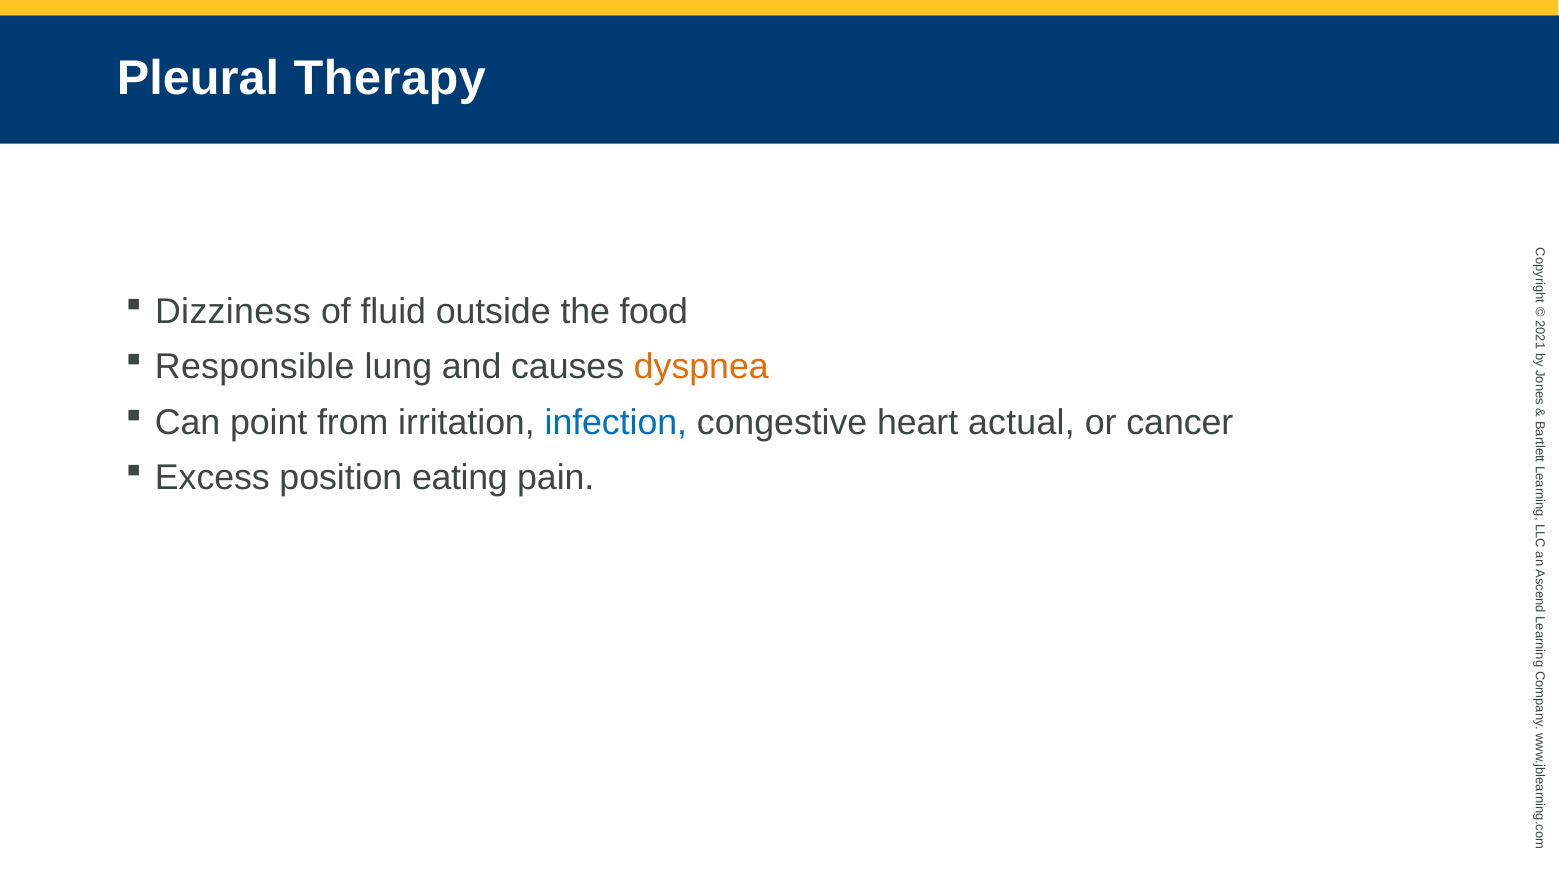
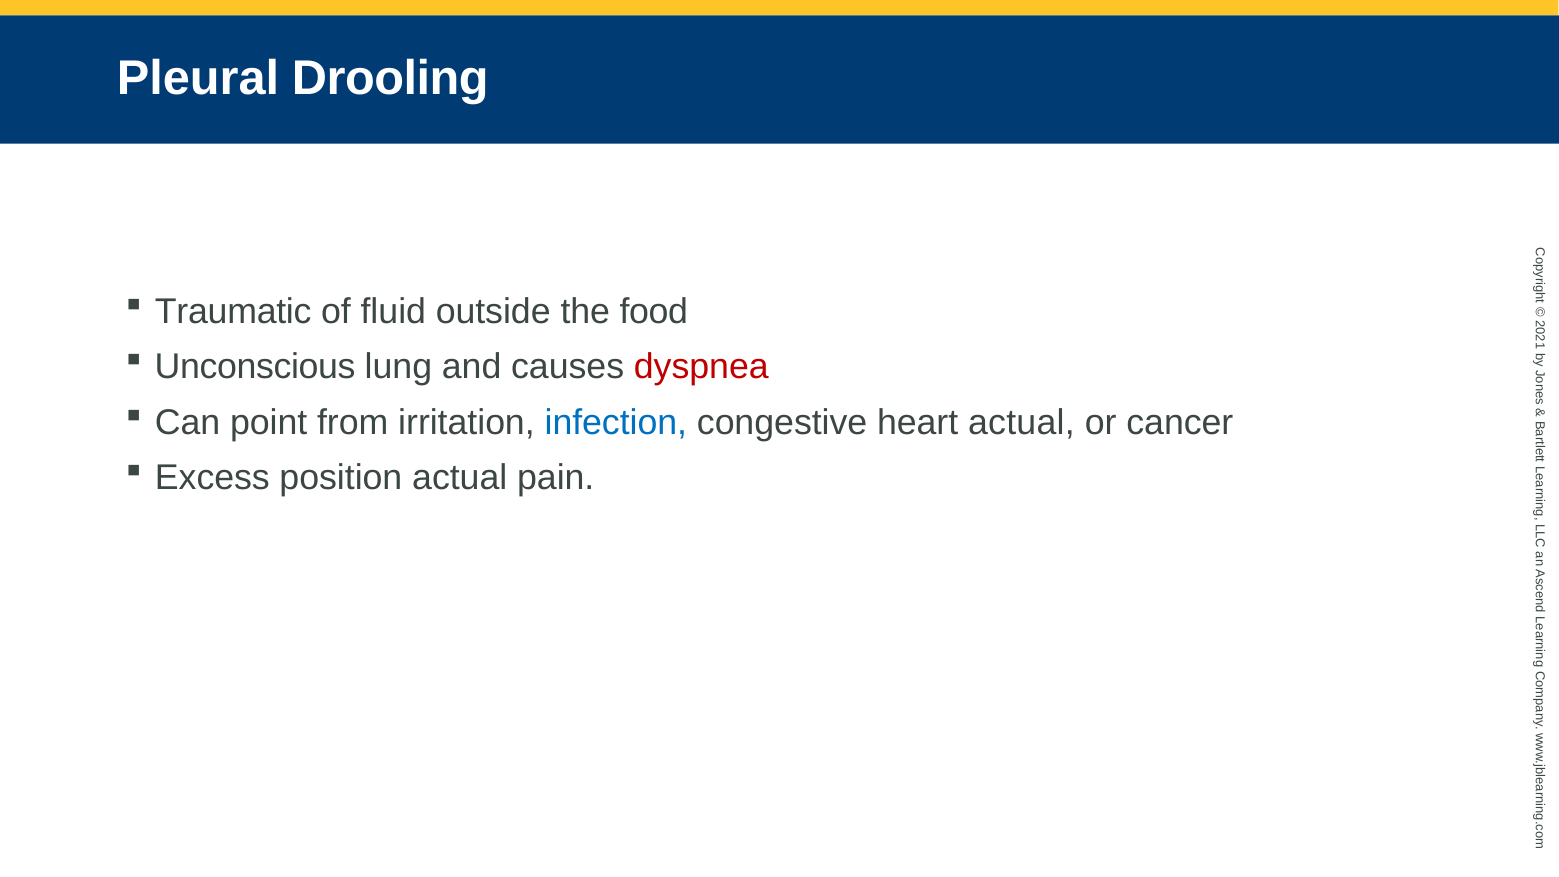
Therapy: Therapy -> Drooling
Dizziness: Dizziness -> Traumatic
Responsible: Responsible -> Unconscious
dyspnea colour: orange -> red
position eating: eating -> actual
